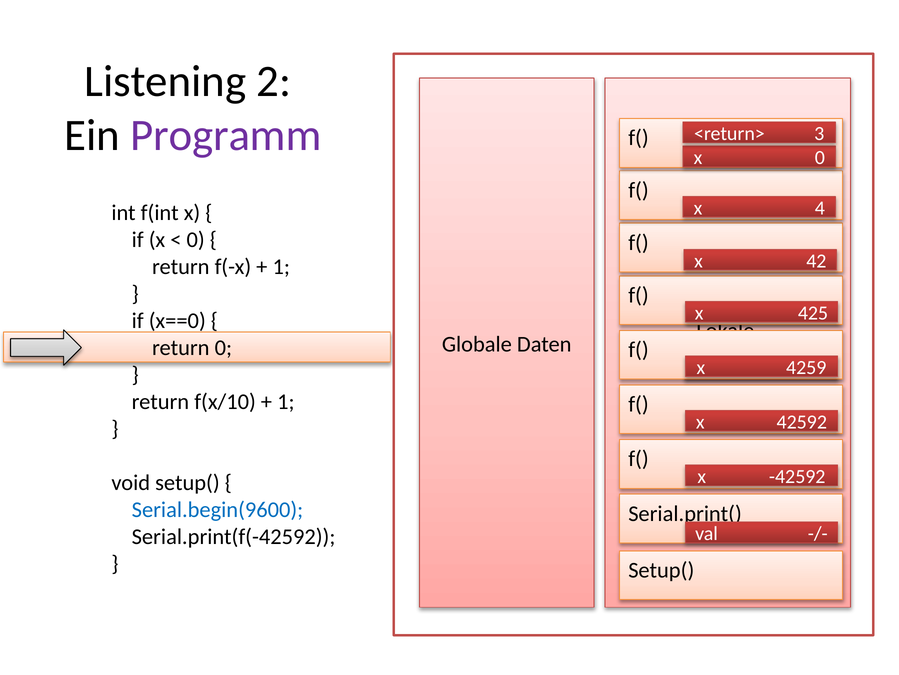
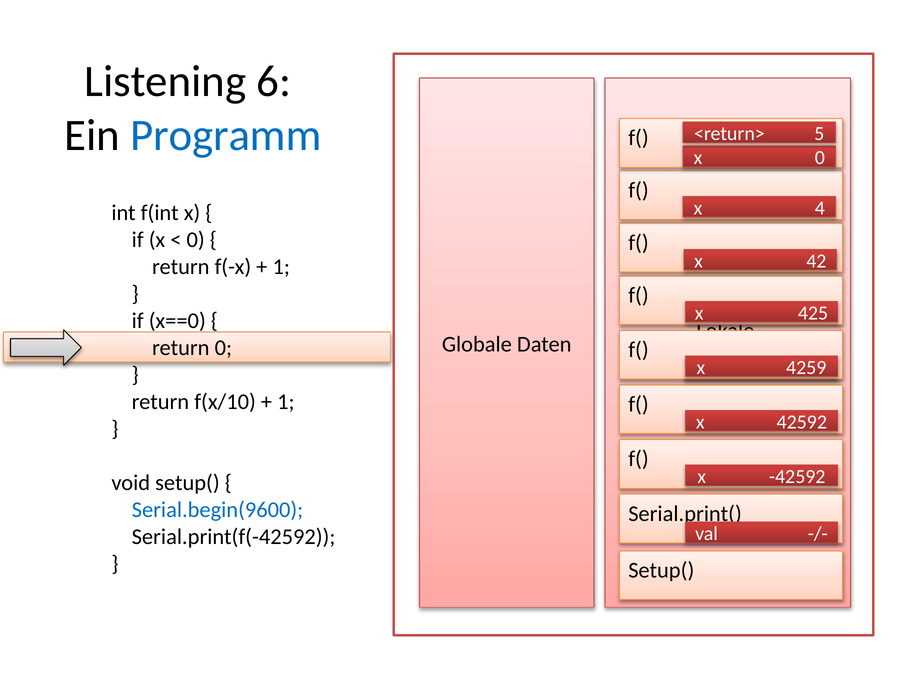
2: 2 -> 6
Programm colour: purple -> blue
3: 3 -> 5
